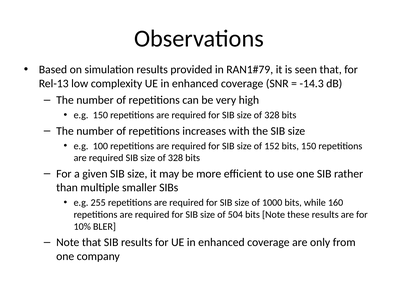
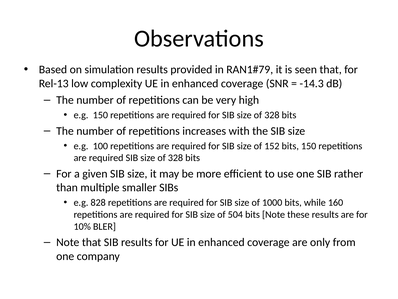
255: 255 -> 828
